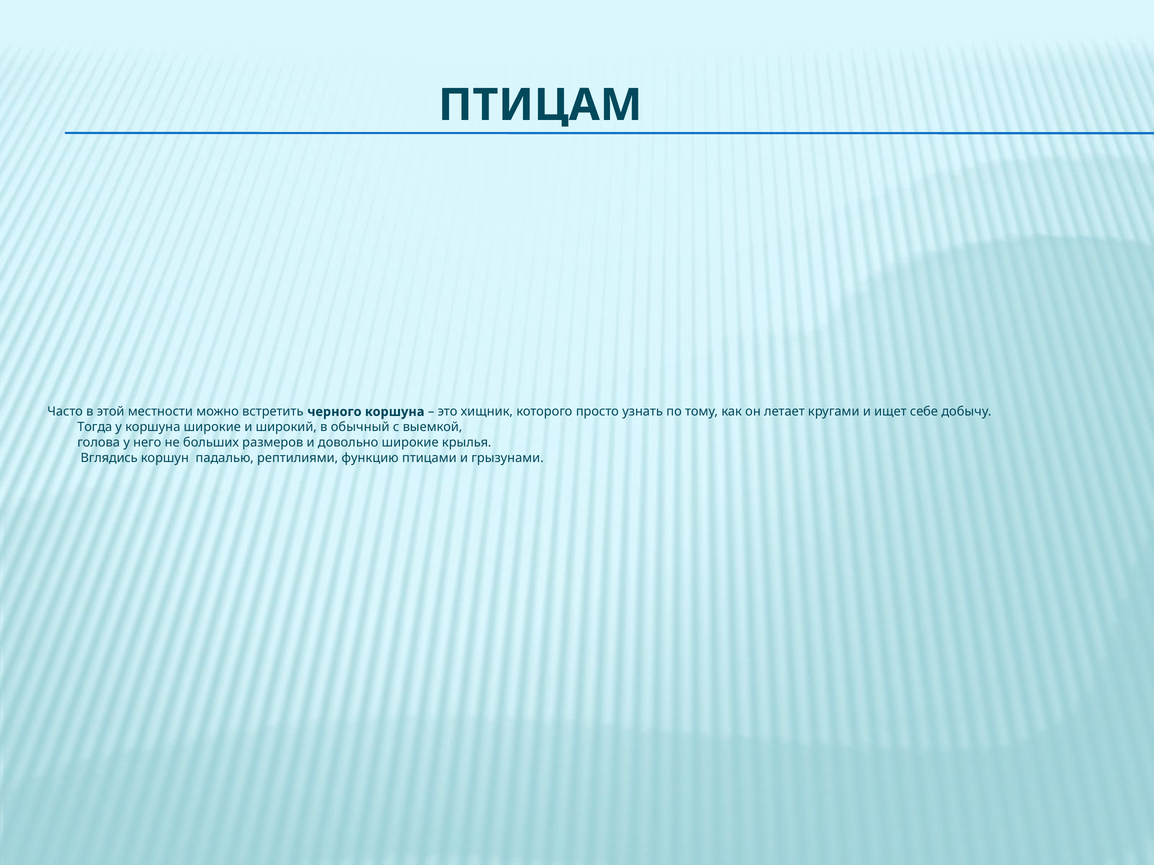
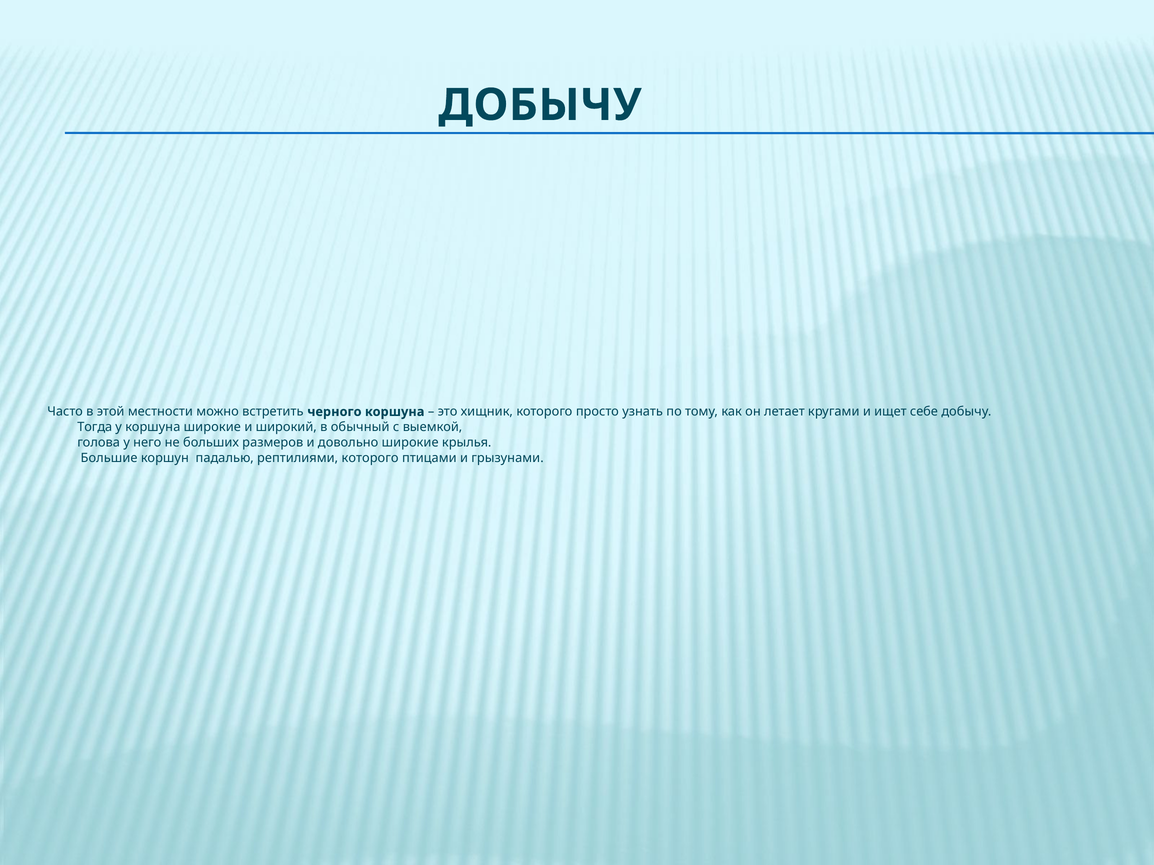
ПТИЦАМ at (540, 105): ПТИЦАМ -> ДОБЫЧУ
Вглядись: Вглядись -> Большие
рептилиями функцию: функцию -> которого
